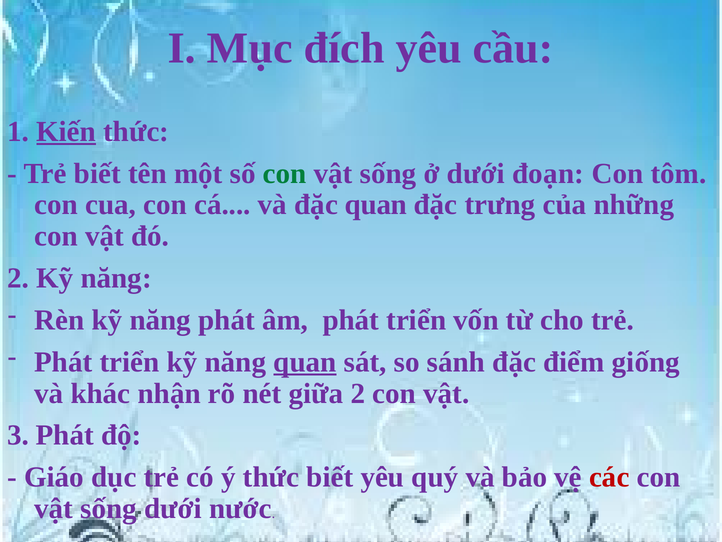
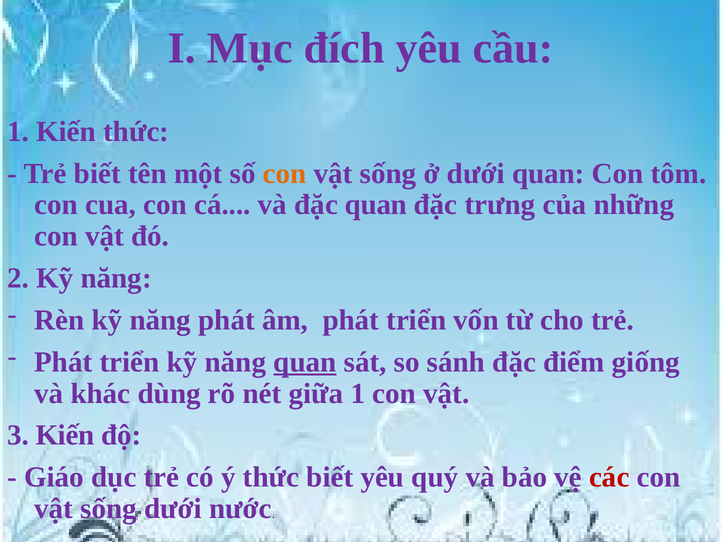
Kiến at (66, 131) underline: present -> none
con at (285, 173) colour: green -> orange
dưới đoạn: đoạn -> quan
nhận: nhận -> dùng
giữa 2: 2 -> 1
3 Phát: Phát -> Kiến
